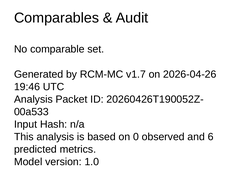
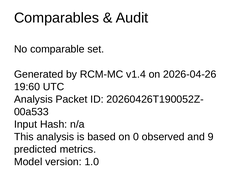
v1.7: v1.7 -> v1.4
19:46: 19:46 -> 19:60
6: 6 -> 9
